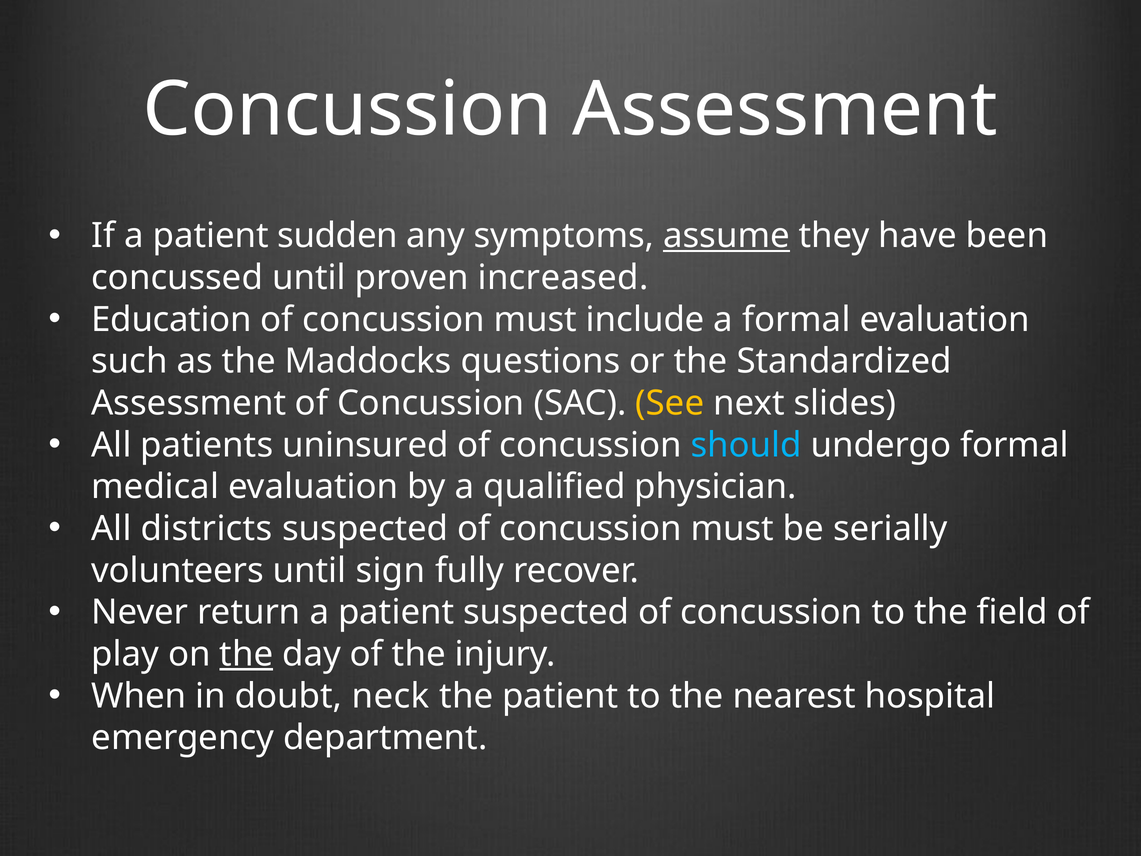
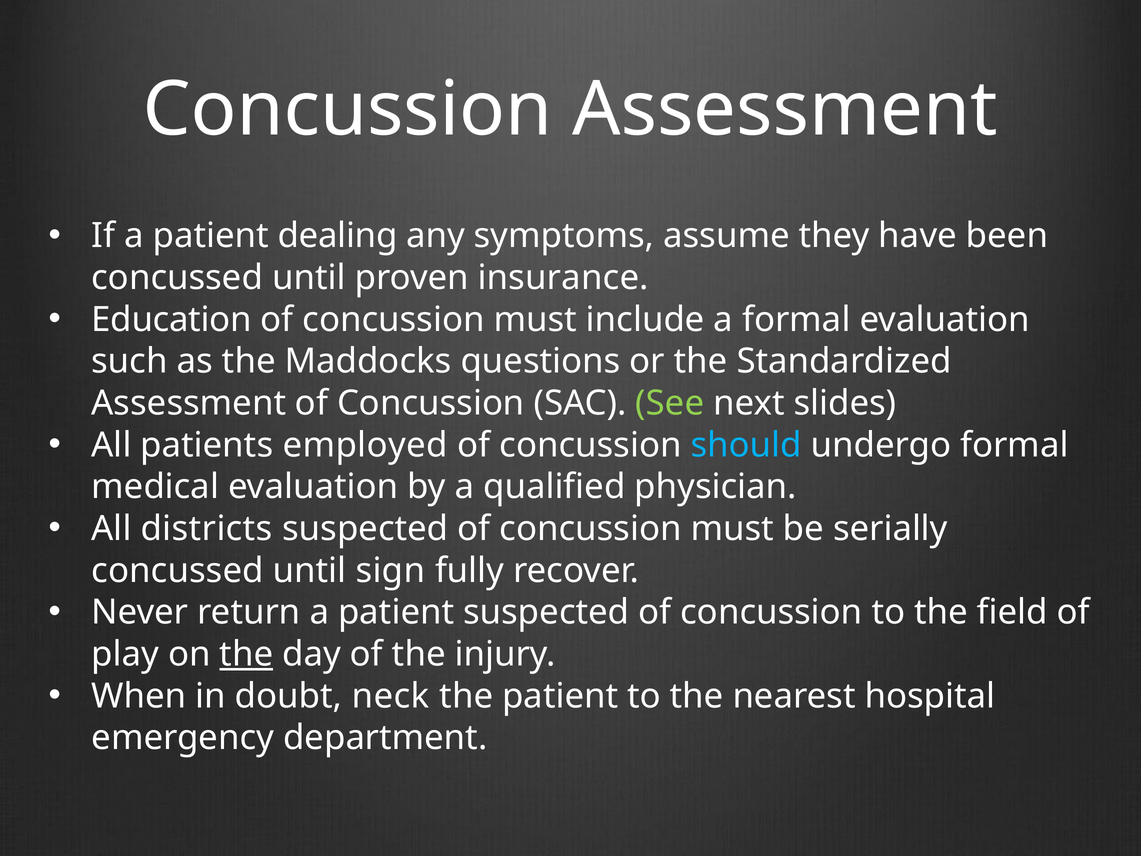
sudden: sudden -> dealing
assume underline: present -> none
increased: increased -> insurance
See colour: yellow -> light green
uninsured: uninsured -> employed
volunteers at (178, 570): volunteers -> concussed
